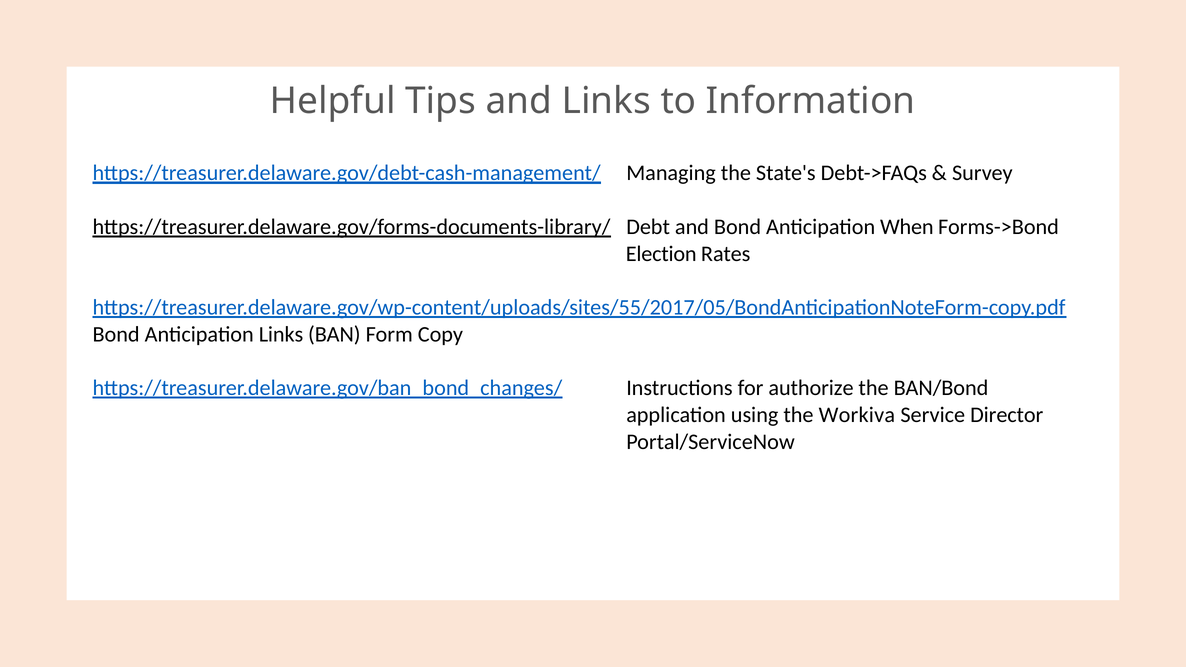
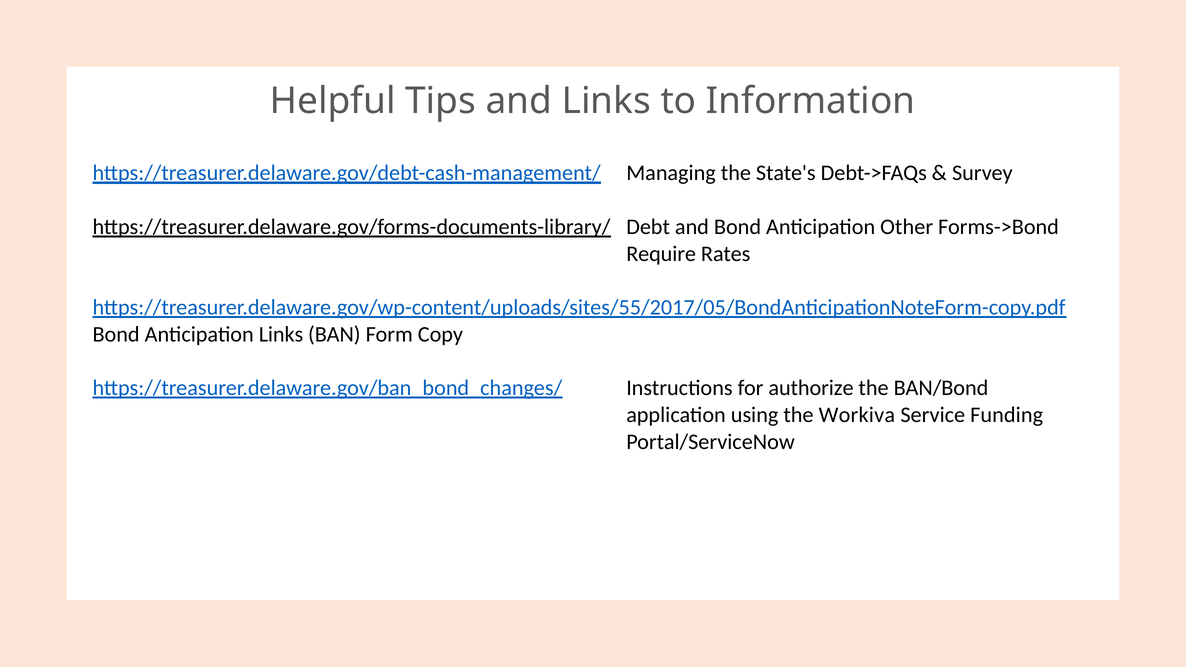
When: When -> Other
Election: Election -> Require
Director: Director -> Funding
